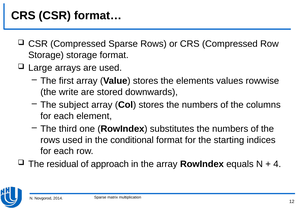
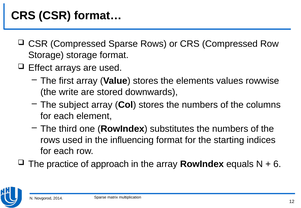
Large: Large -> Effect
conditional: conditional -> influencing
residual: residual -> practice
4: 4 -> 6
